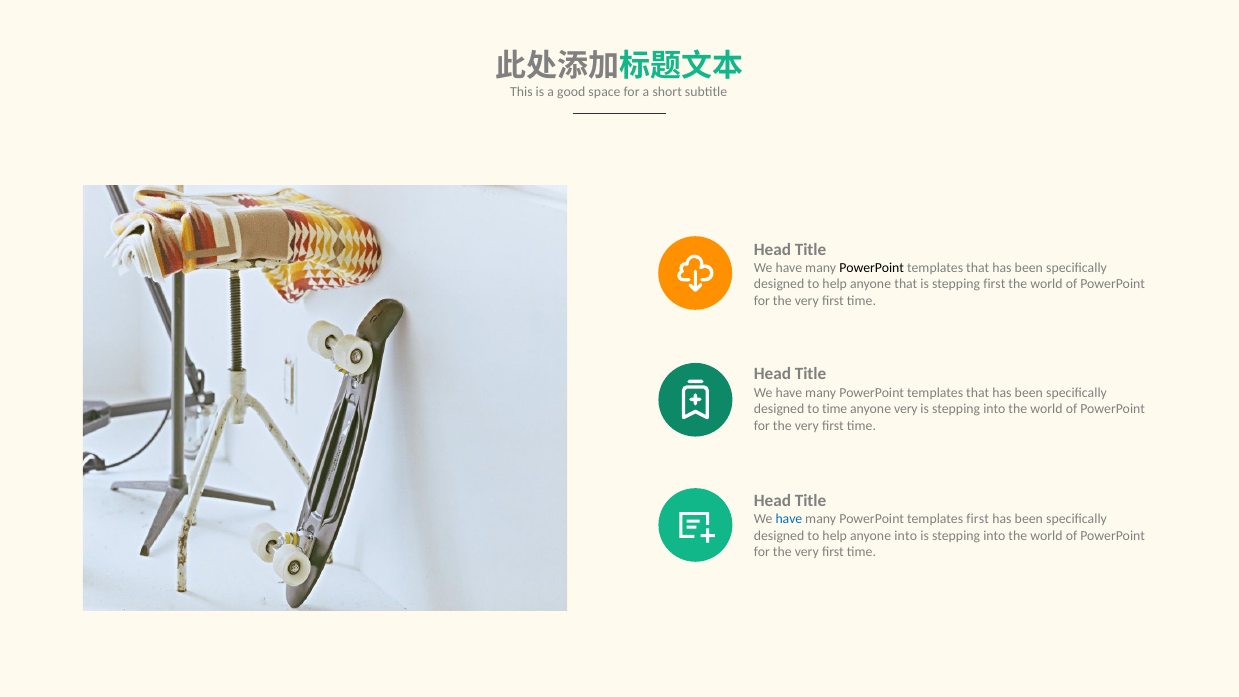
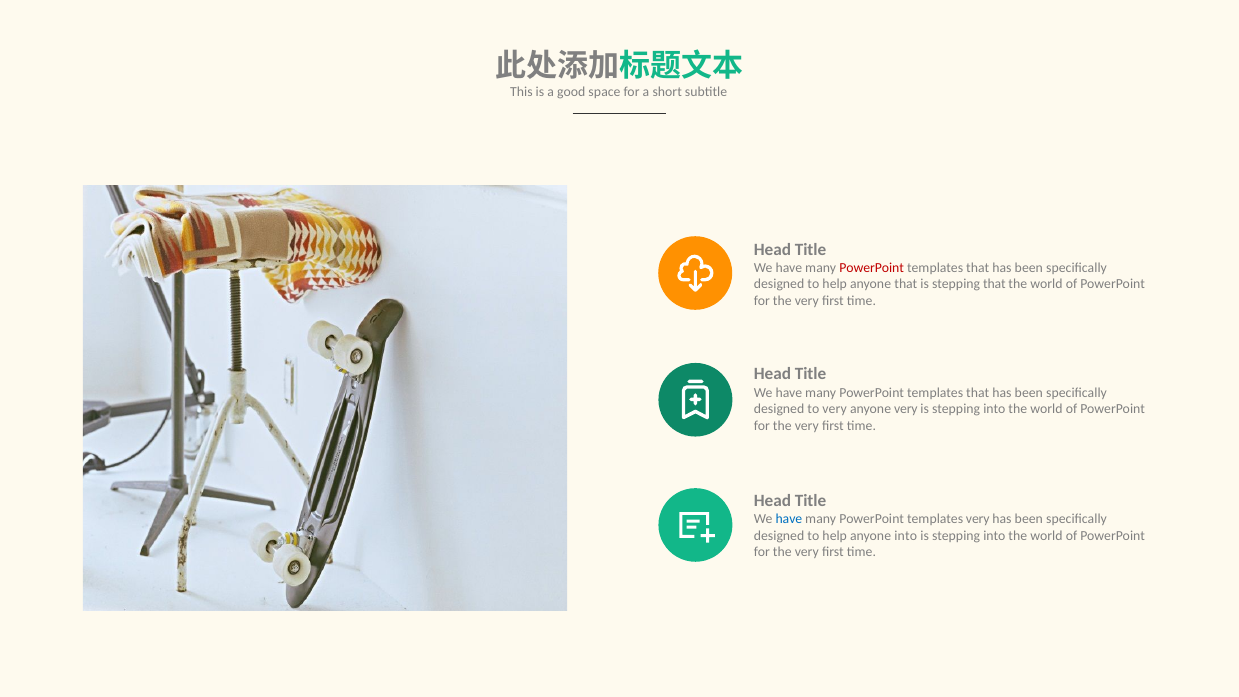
PowerPoint at (872, 268) colour: black -> red
stepping first: first -> that
to time: time -> very
templates first: first -> very
